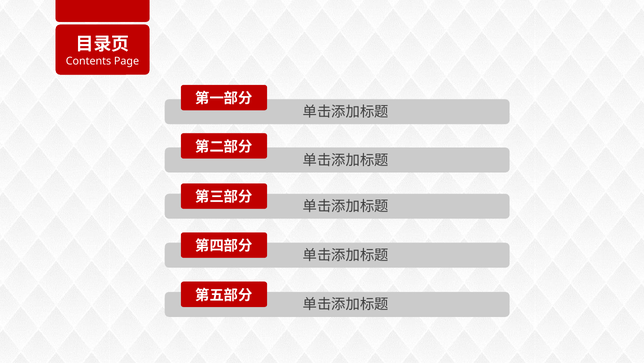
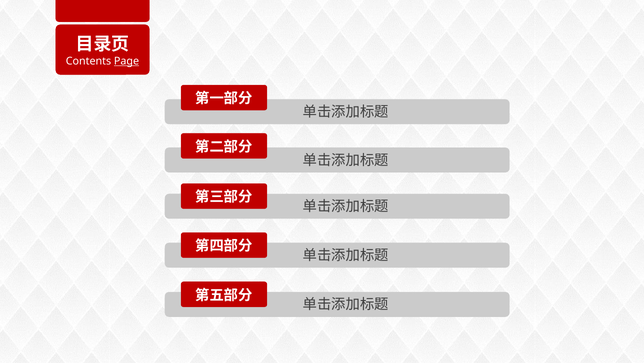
Page underline: none -> present
